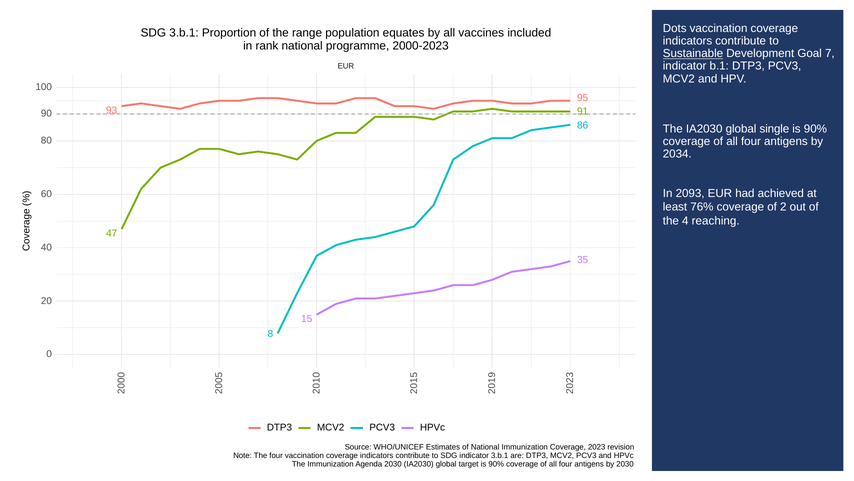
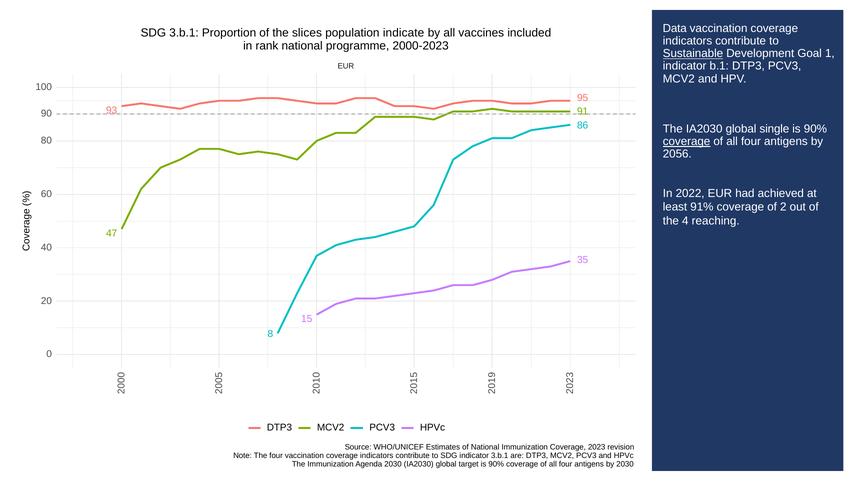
Dots: Dots -> Data
range: range -> slices
equates: equates -> indicate
Goal 7: 7 -> 1
coverage at (687, 141) underline: none -> present
2034: 2034 -> 2056
2093: 2093 -> 2022
76%: 76% -> 91%
